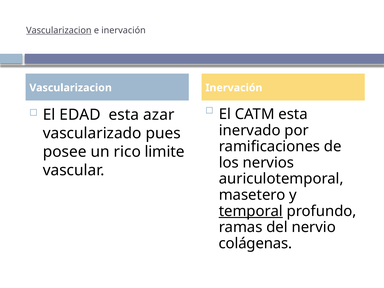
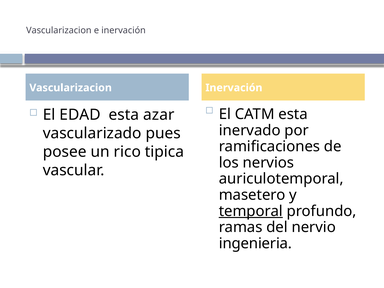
Vascularizacion at (59, 30) underline: present -> none
limite: limite -> tipica
colágenas: colágenas -> ingenieria
